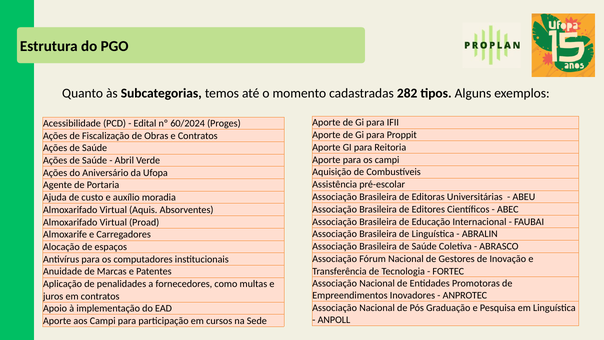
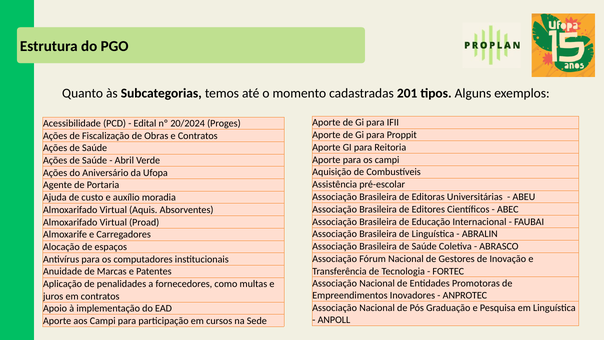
282: 282 -> 201
60/2024: 60/2024 -> 20/2024
